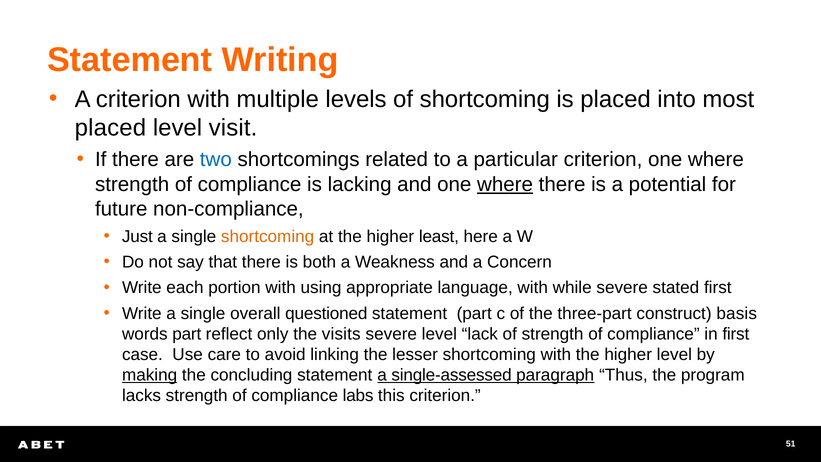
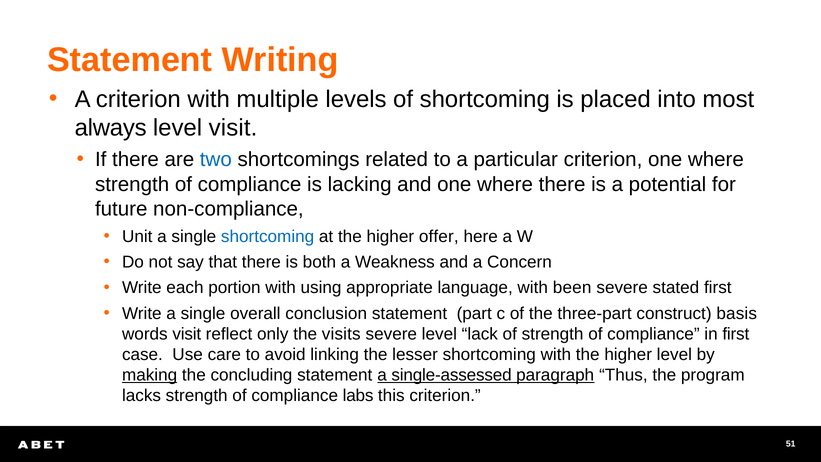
placed at (110, 128): placed -> always
where at (505, 184) underline: present -> none
Just: Just -> Unit
shortcoming at (268, 236) colour: orange -> blue
least: least -> offer
while: while -> been
questioned: questioned -> conclusion
words part: part -> visit
